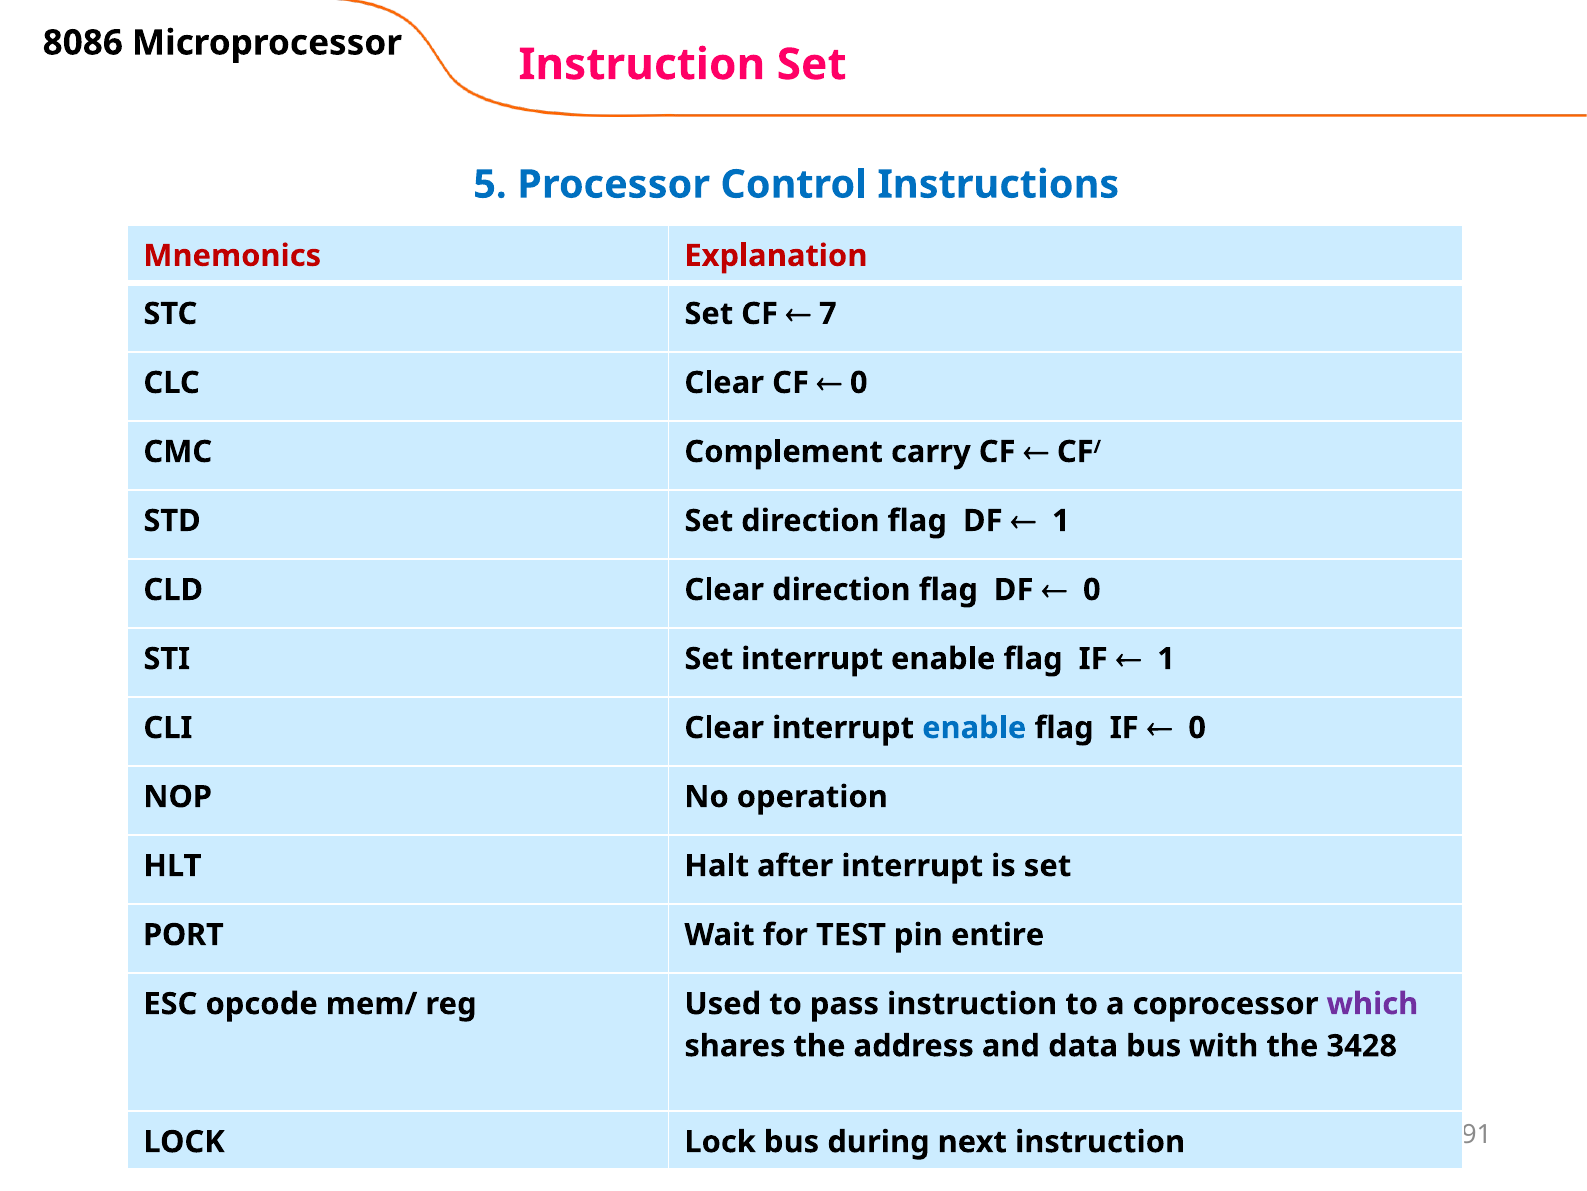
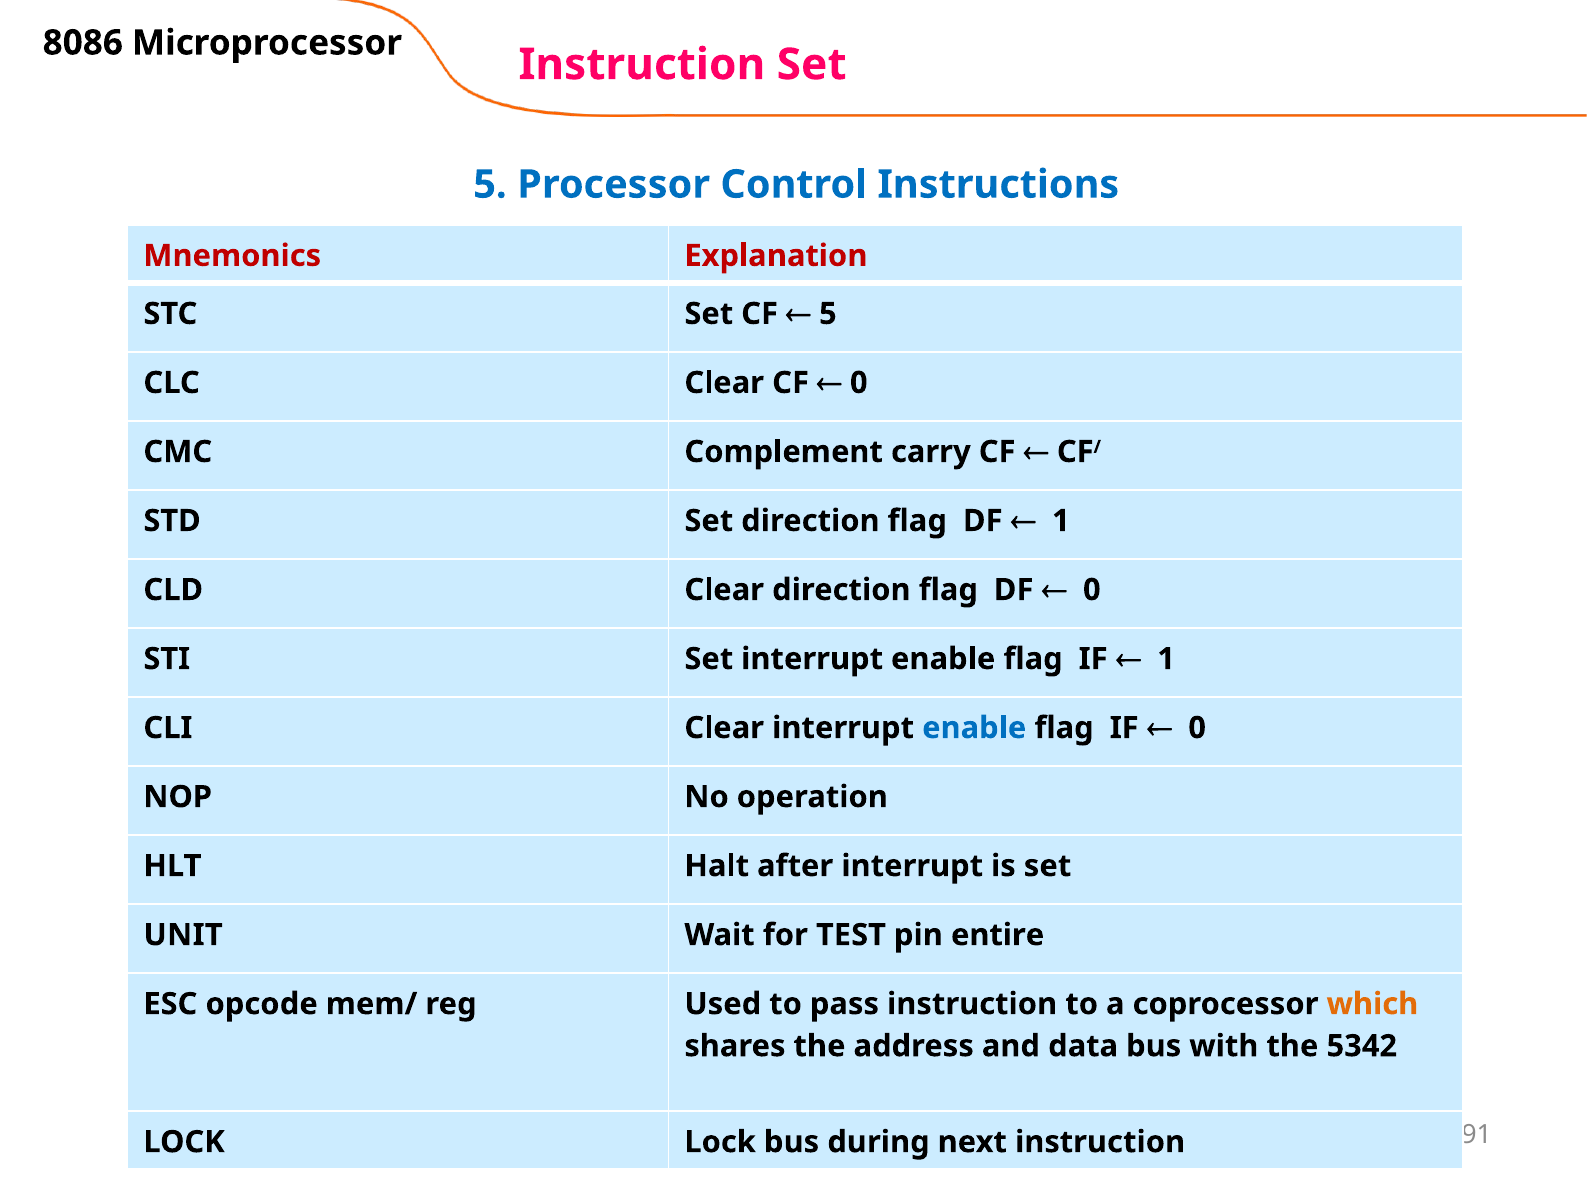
7 at (828, 314): 7 -> 5
PORT: PORT -> UNIT
which colour: purple -> orange
3428: 3428 -> 5342
